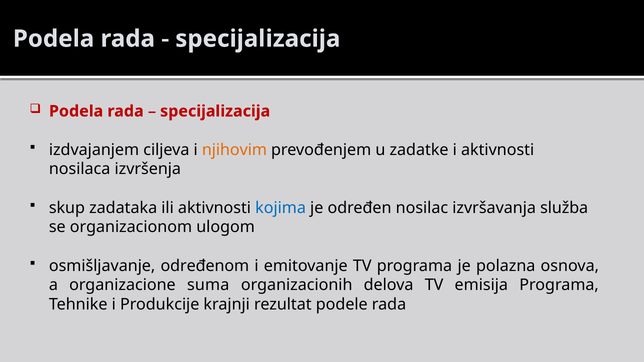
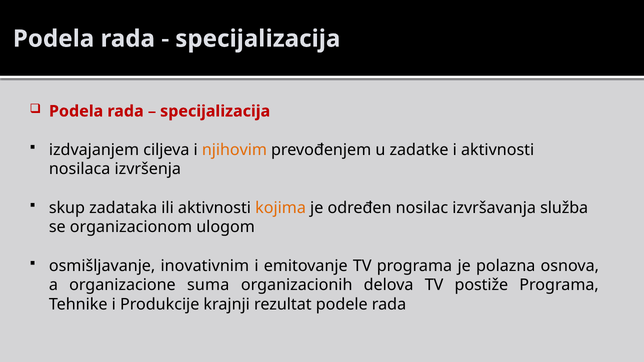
kojima colour: blue -> orange
određenom: određenom -> inovativnim
emisija: emisija -> postiže
